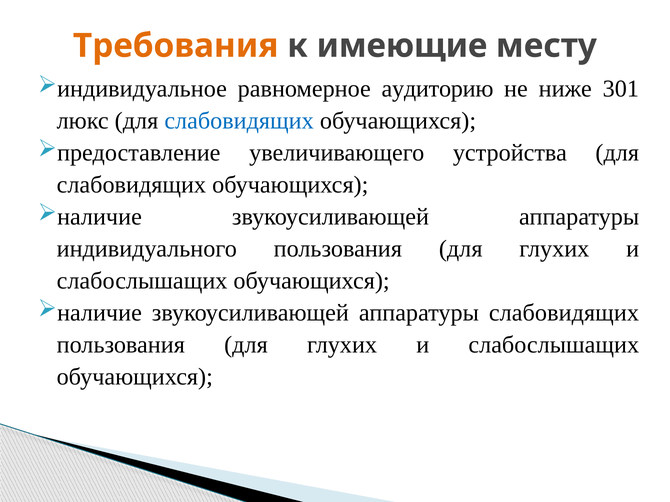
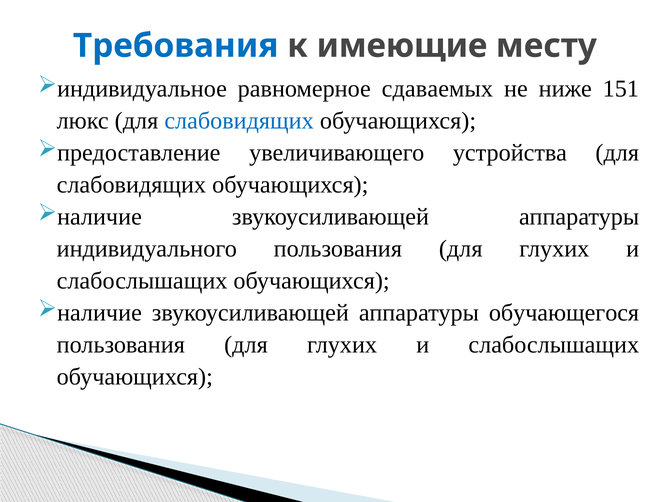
Требования colour: orange -> blue
аудиторию: аудиторию -> сдаваемых
301: 301 -> 151
аппаратуры слабовидящих: слабовидящих -> обучающегося
